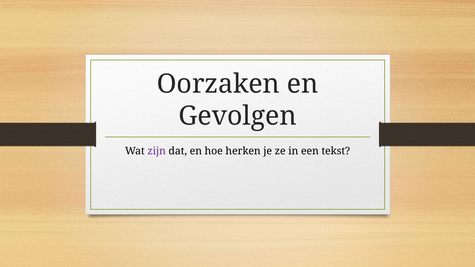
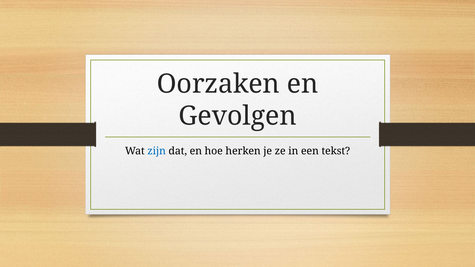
zijn colour: purple -> blue
